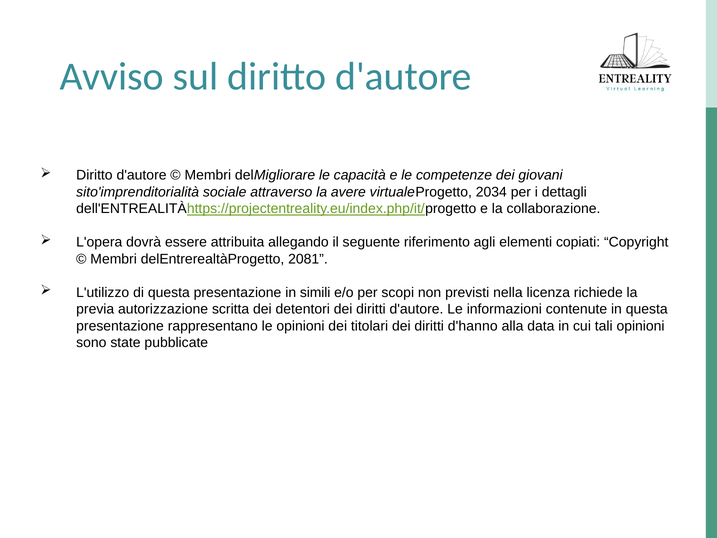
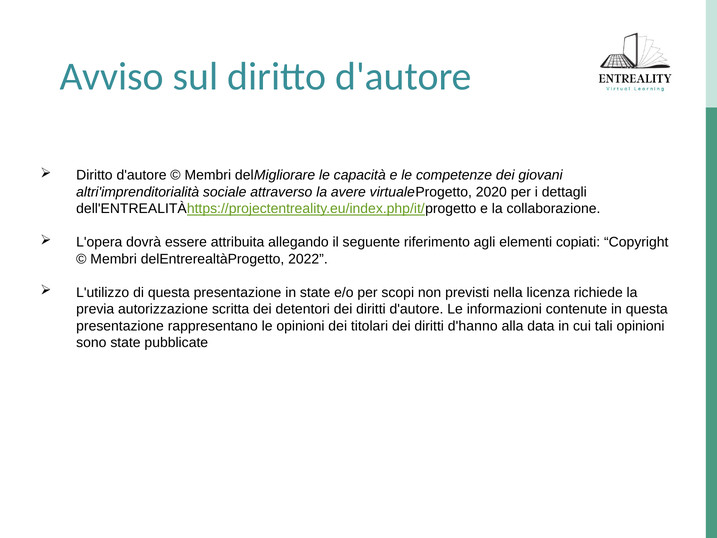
sito'imprenditorialità: sito'imprenditorialità -> altri'imprenditorialità
2034: 2034 -> 2020
2081: 2081 -> 2022
in simili: simili -> state
